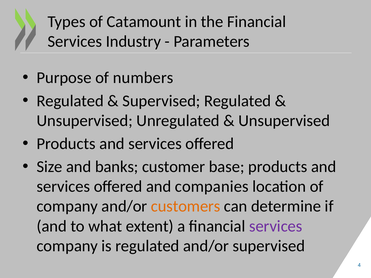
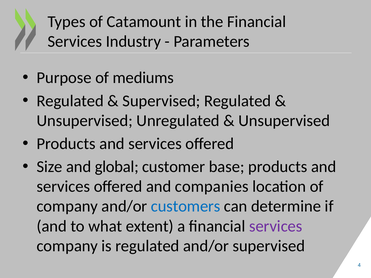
numbers: numbers -> mediums
banks: banks -> global
customers colour: orange -> blue
